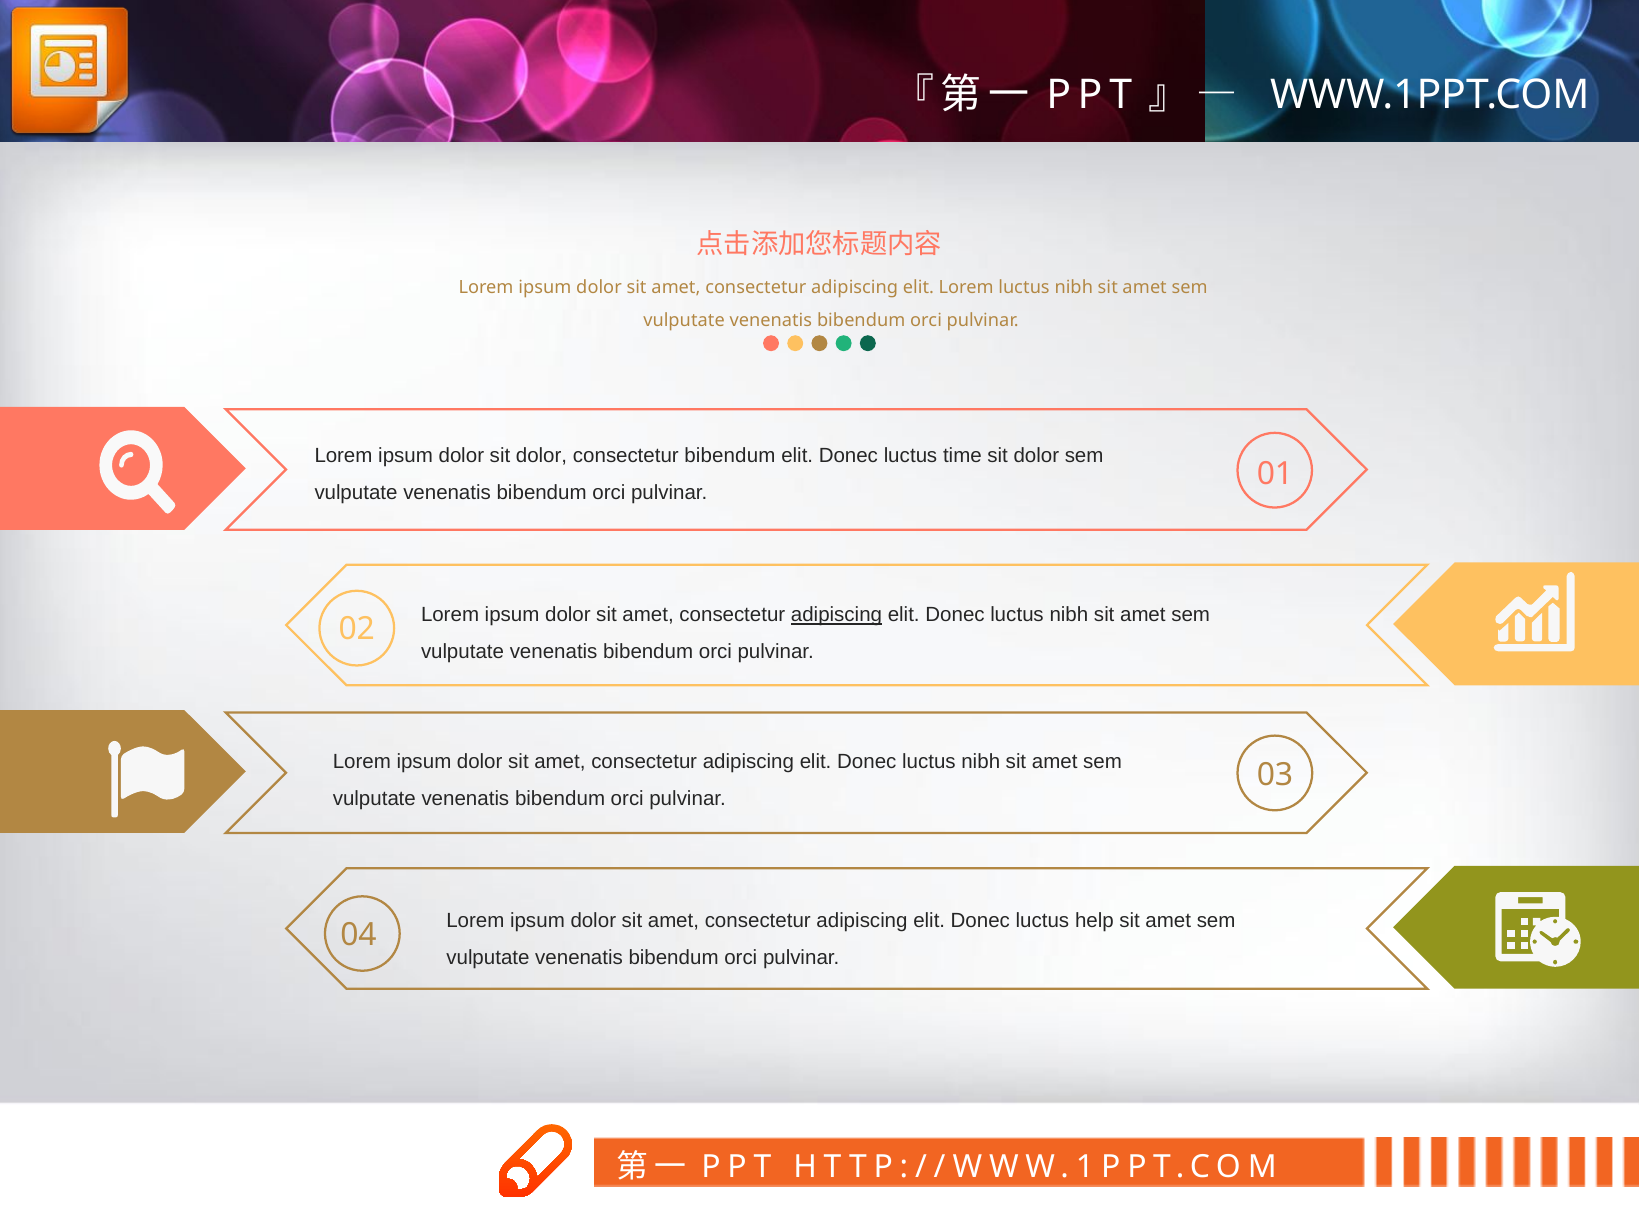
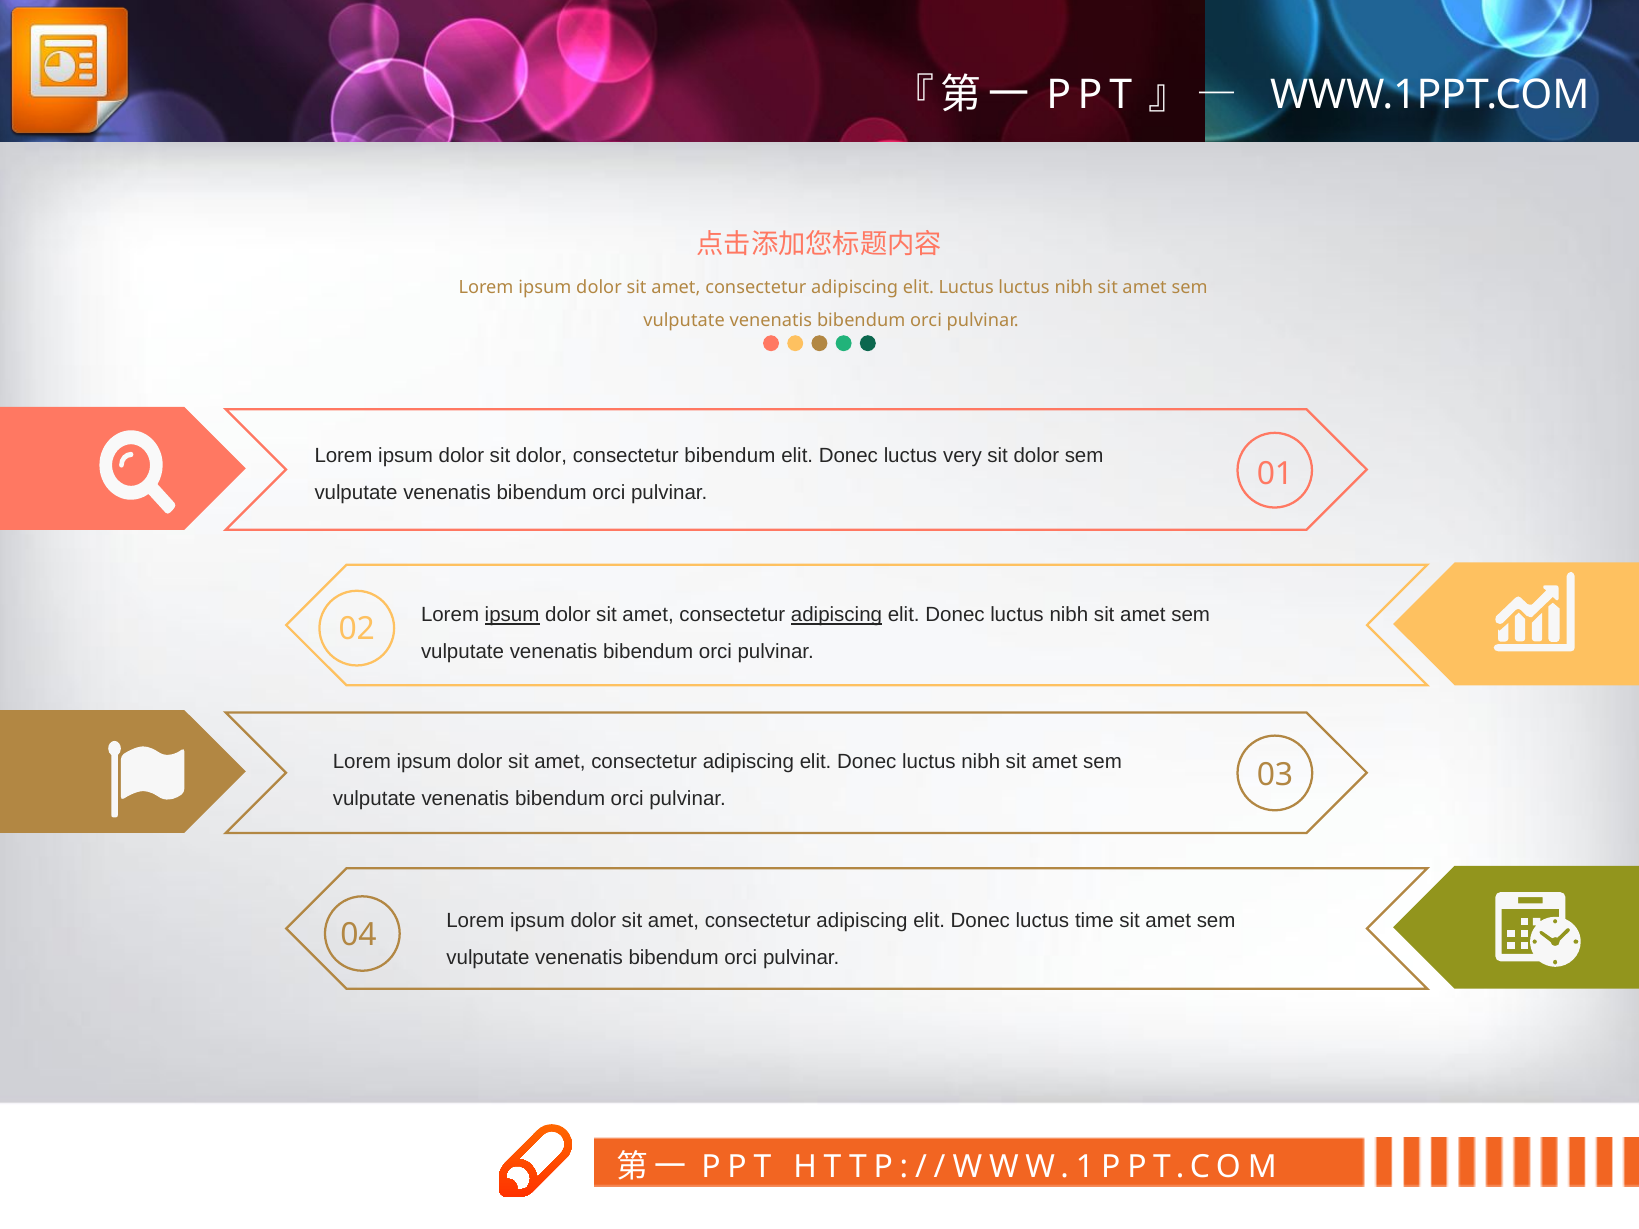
elit Lorem: Lorem -> Luctus
time: time -> very
ipsum at (512, 615) underline: none -> present
help: help -> time
